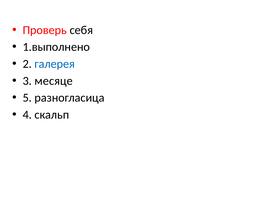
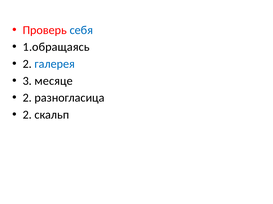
себя colour: black -> blue
1.выполнено: 1.выполнено -> 1.обращаясь
5 at (27, 98): 5 -> 2
4 at (27, 115): 4 -> 2
